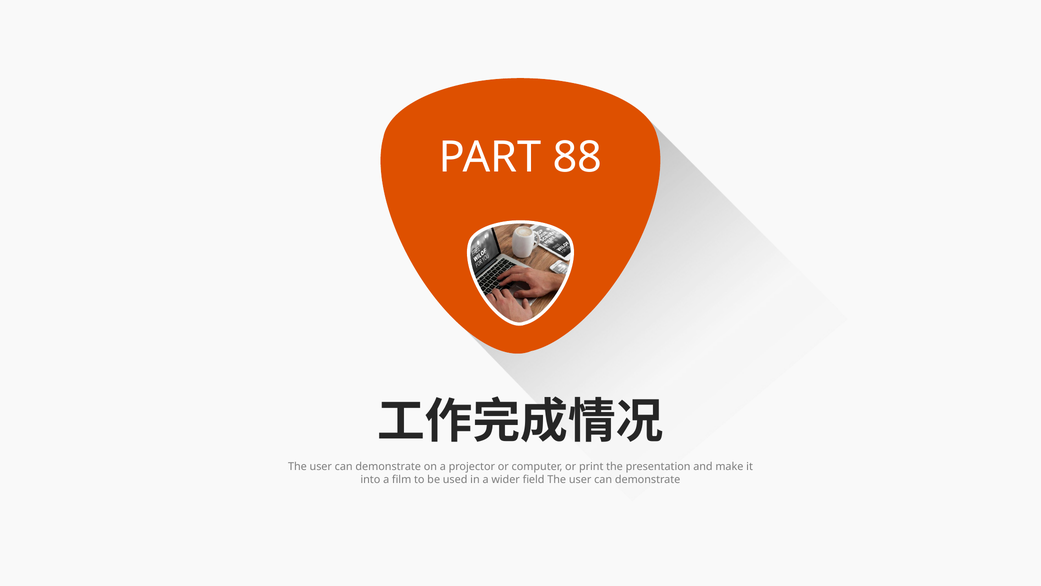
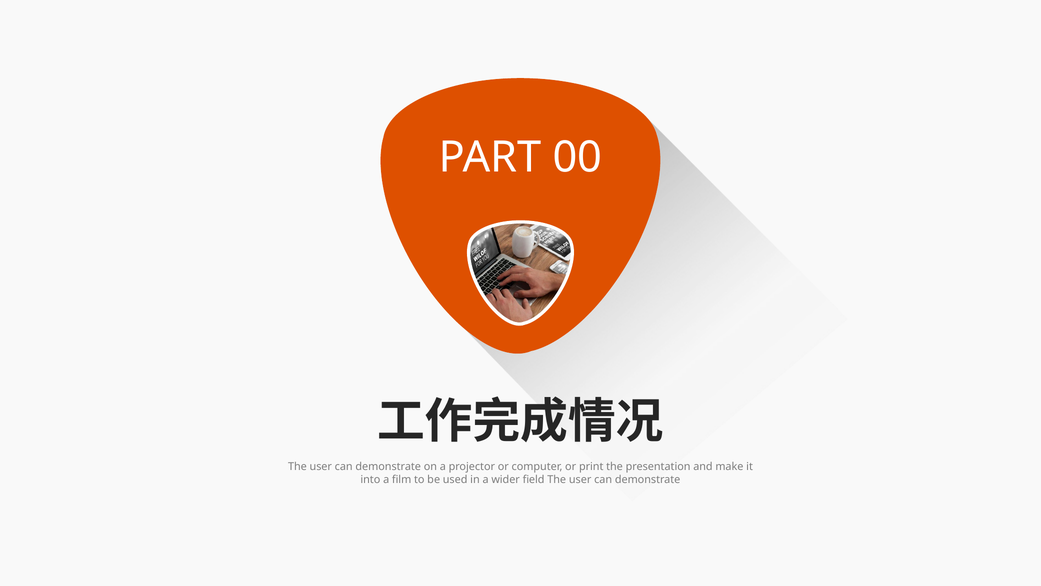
88: 88 -> 00
